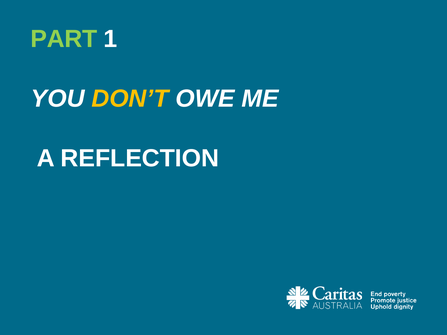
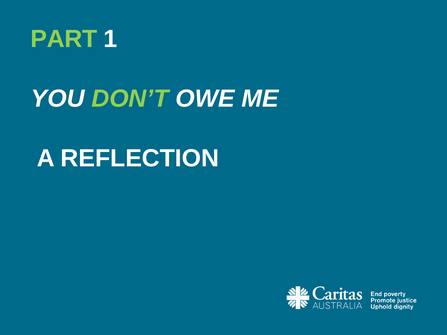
DON’T colour: yellow -> light green
